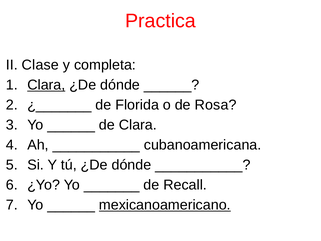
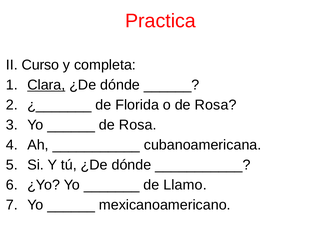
Clase: Clase -> Curso
Clara at (138, 125): Clara -> Rosa
Recall: Recall -> Llamo
mexicanoamericano underline: present -> none
